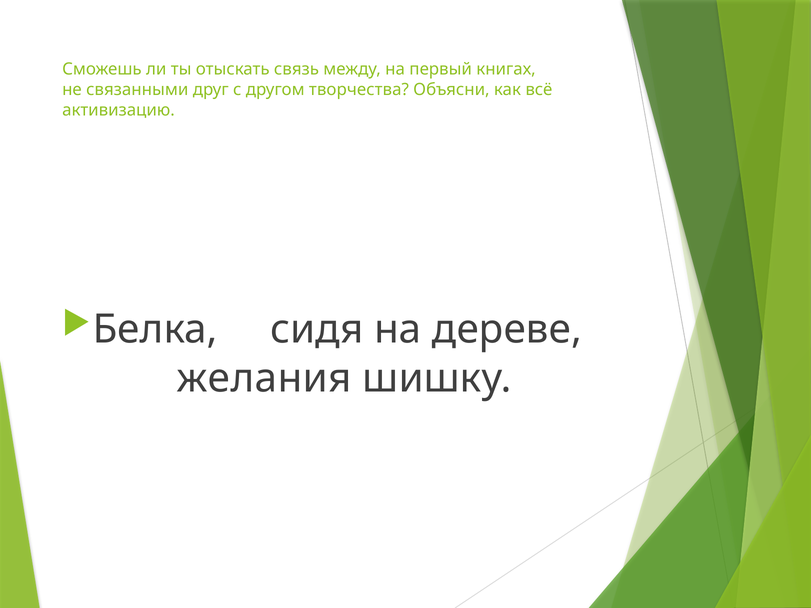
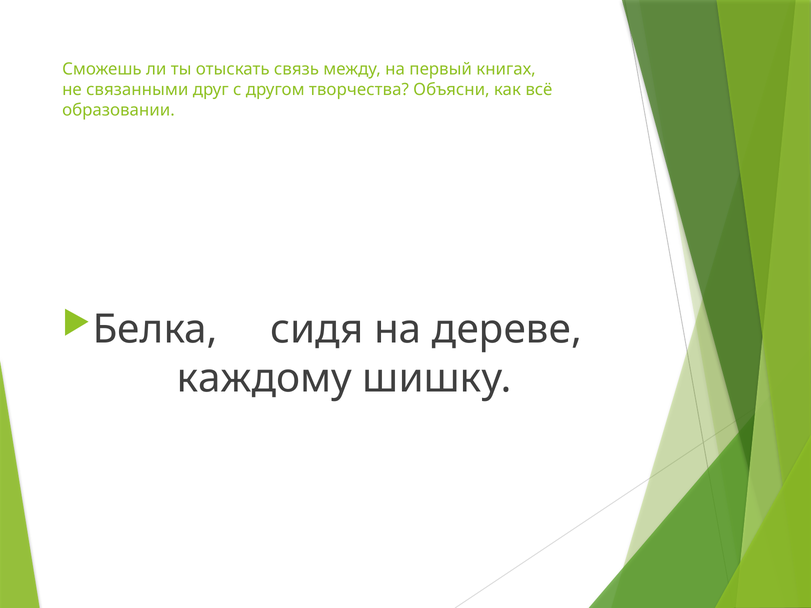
активизацию: активизацию -> образовании
желания: желания -> каждому
